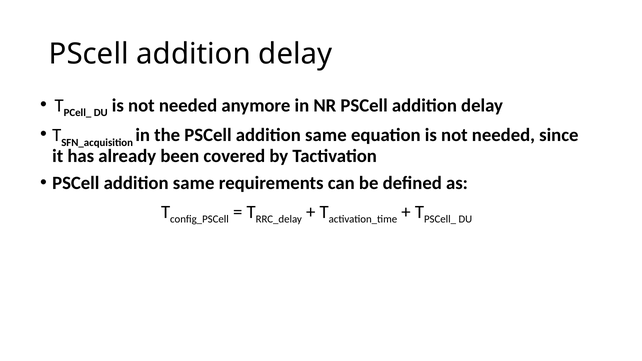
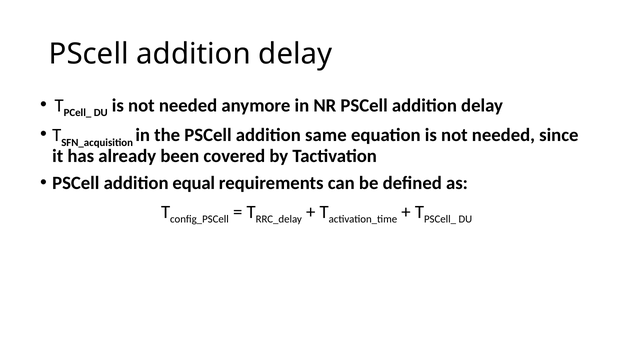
same at (194, 183): same -> equal
